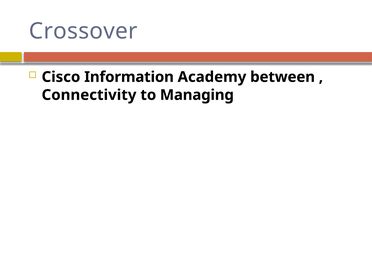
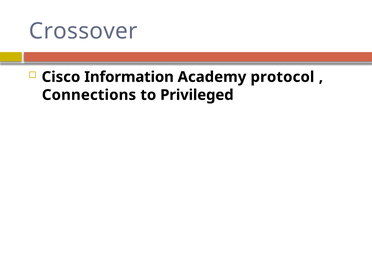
between: between -> protocol
Connectivity: Connectivity -> Connections
Managing: Managing -> Privileged
